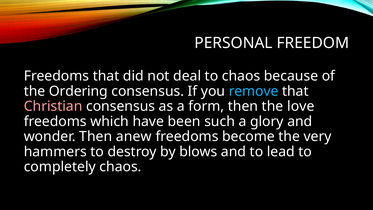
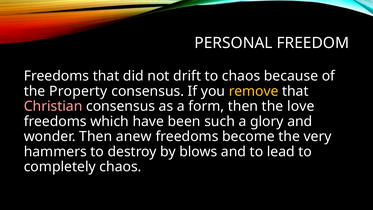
deal: deal -> drift
Ordering: Ordering -> Property
remove colour: light blue -> yellow
